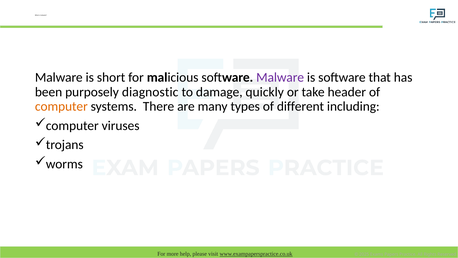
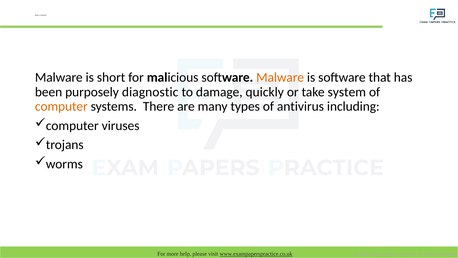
Malware at (280, 77) colour: purple -> orange
header: header -> system
different: different -> antivirus
